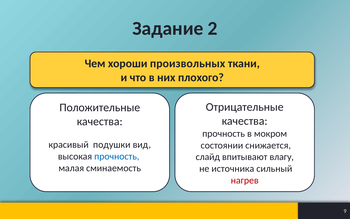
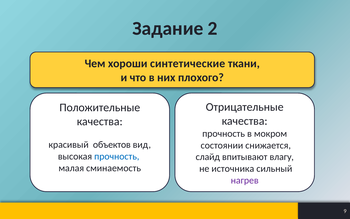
произвольных: произвольных -> синтетические
подушки: подушки -> объектов
нагрев colour: red -> purple
